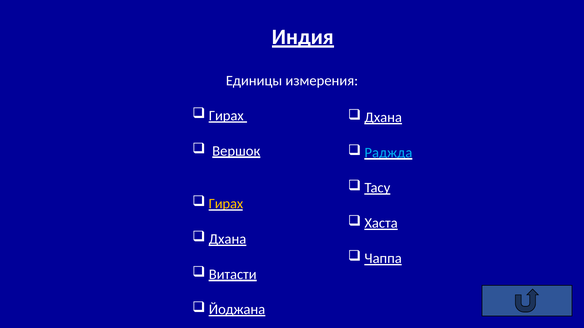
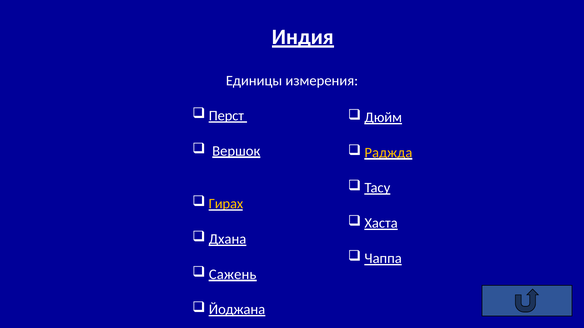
Гирах at (226, 116): Гирах -> Перст
Дхана at (383, 117): Дхана -> Дюйм
Раджда colour: light blue -> yellow
Витасти: Витасти -> Сажень
